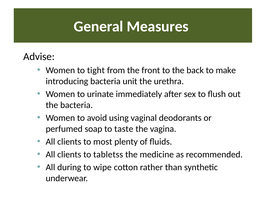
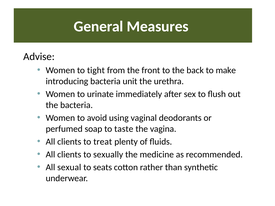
most: most -> treat
tabletss: tabletss -> sexually
during: during -> sexual
wipe: wipe -> seats
